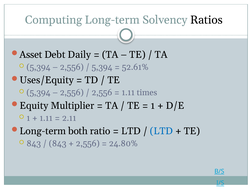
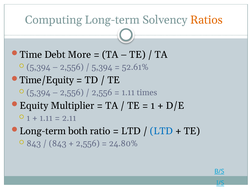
Ratios colour: black -> orange
Asset: Asset -> Time
Daily: Daily -> More
Uses/Equity: Uses/Equity -> Time/Equity
